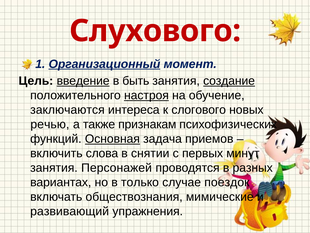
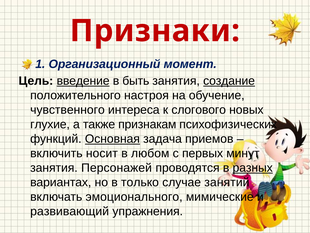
Слухового: Слухового -> Признаки
Организационный underline: present -> none
настроя underline: present -> none
заключаются: заключаются -> чувственного
речью: речью -> глухие
слова: слова -> носит
снятии: снятии -> любом
разных underline: none -> present
поездок: поездок -> занятий
обществознания: обществознания -> эмоционального
